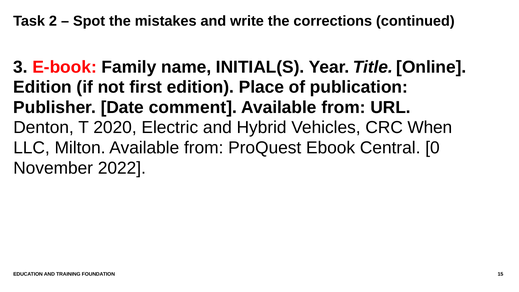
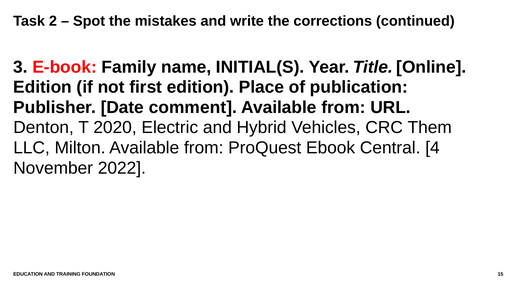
When: When -> Them
0: 0 -> 4
